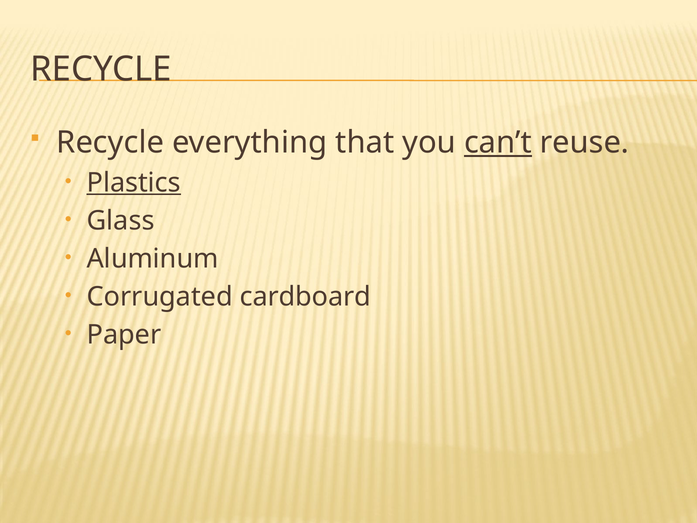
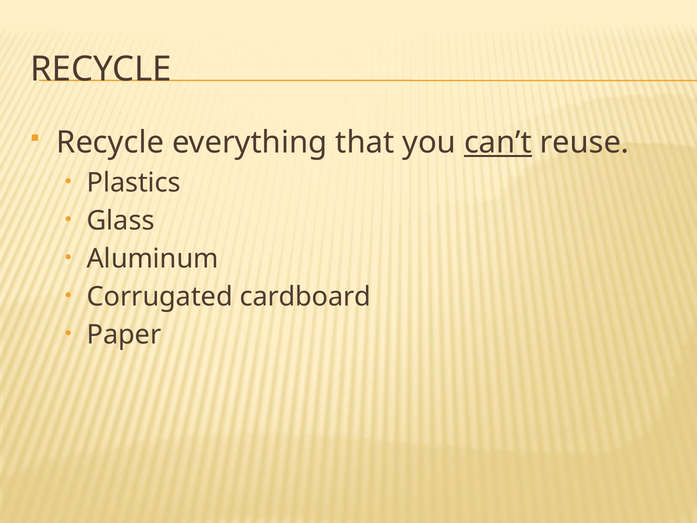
Plastics underline: present -> none
